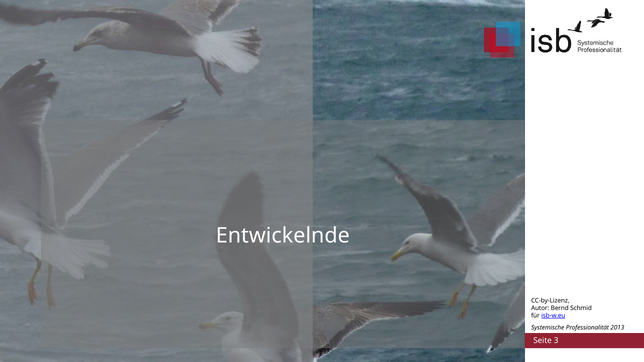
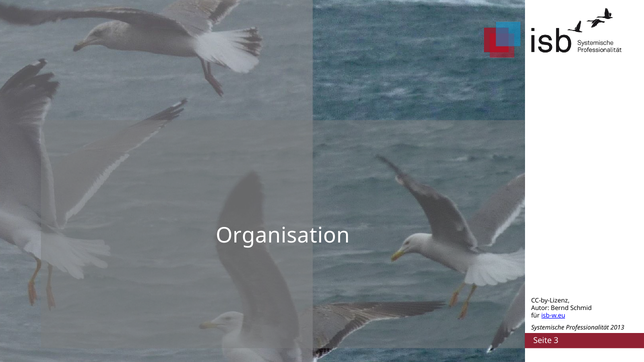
Entwickelnde: Entwickelnde -> Organisation
